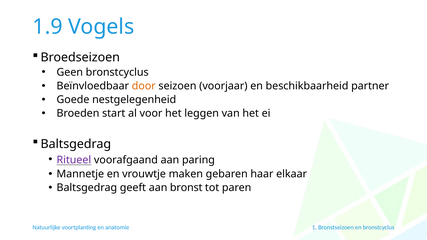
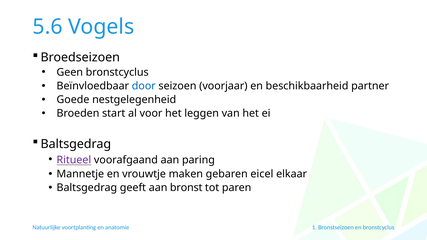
1.9: 1.9 -> 5.6
door colour: orange -> blue
haar: haar -> eicel
